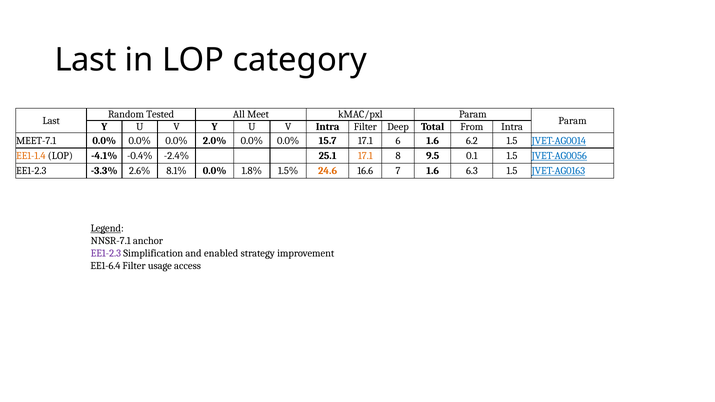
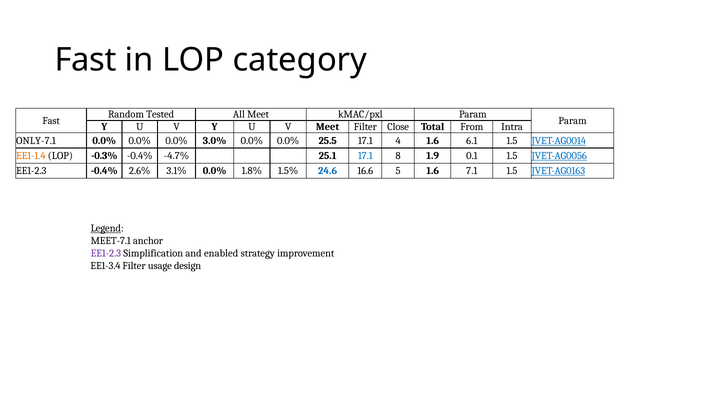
Last at (86, 60): Last -> Fast
Last at (51, 121): Last -> Fast
V Intra: Intra -> Meet
Deep: Deep -> Close
MEET-7.1: MEET-7.1 -> ONLY-7.1
2.0%: 2.0% -> 3.0%
15.7: 15.7 -> 25.5
6: 6 -> 4
6.2: 6.2 -> 6.1
-4.1%: -4.1% -> -0.3%
-2.4%: -2.4% -> -4.7%
17.1 at (365, 156) colour: orange -> blue
9.5: 9.5 -> 1.9
EE1-2.3 -3.3%: -3.3% -> -0.4%
8.1%: 8.1% -> 3.1%
24.6 colour: orange -> blue
7: 7 -> 5
6.3: 6.3 -> 7.1
NNSR-7.1: NNSR-7.1 -> MEET-7.1
EE1-6.4: EE1-6.4 -> EE1-3.4
access: access -> design
